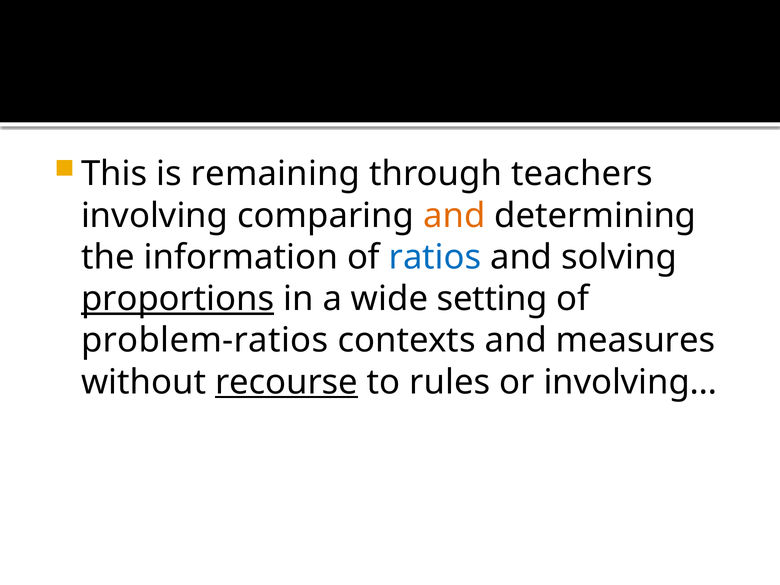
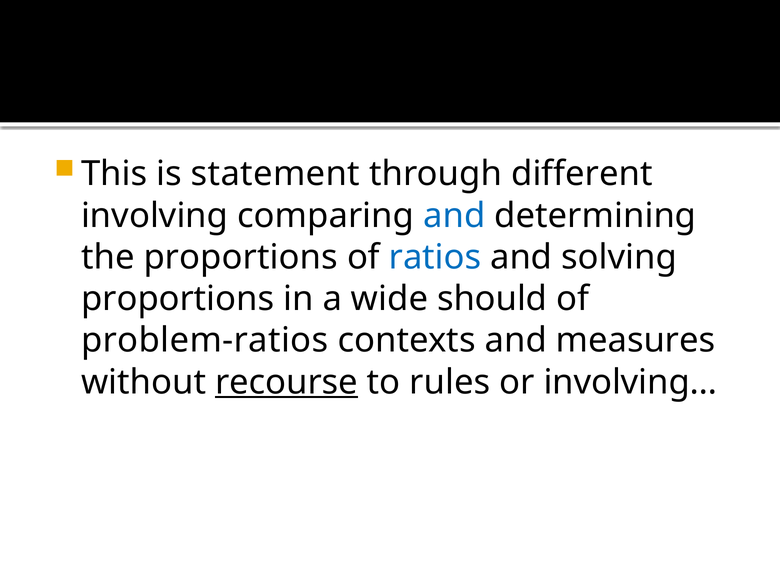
remaining: remaining -> statement
teachers: teachers -> different
and at (454, 216) colour: orange -> blue
the information: information -> proportions
proportions at (178, 299) underline: present -> none
setting: setting -> should
